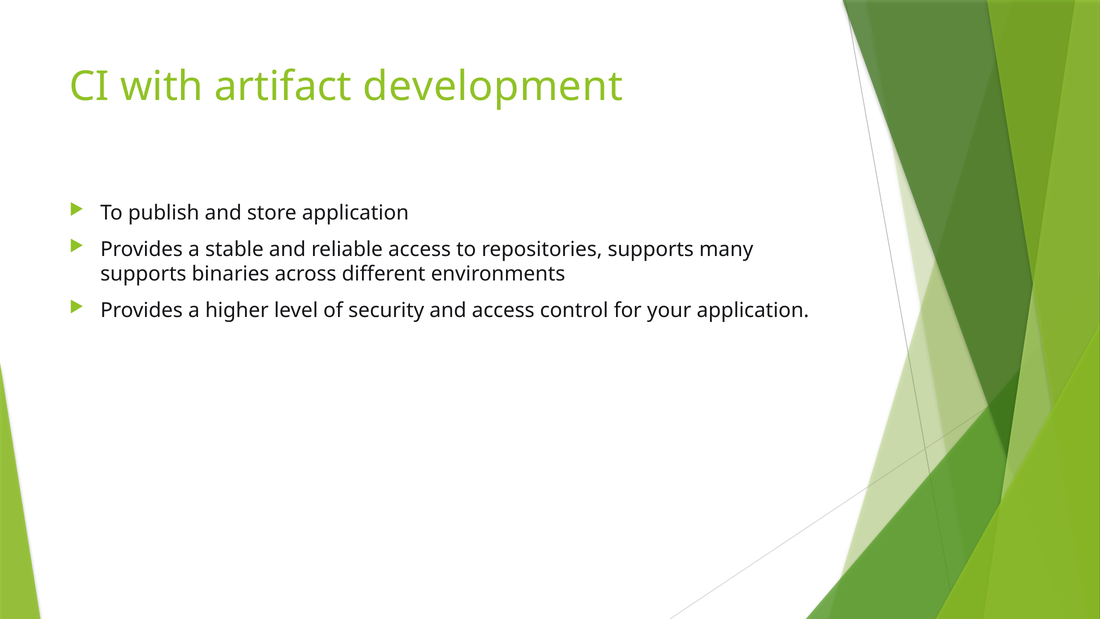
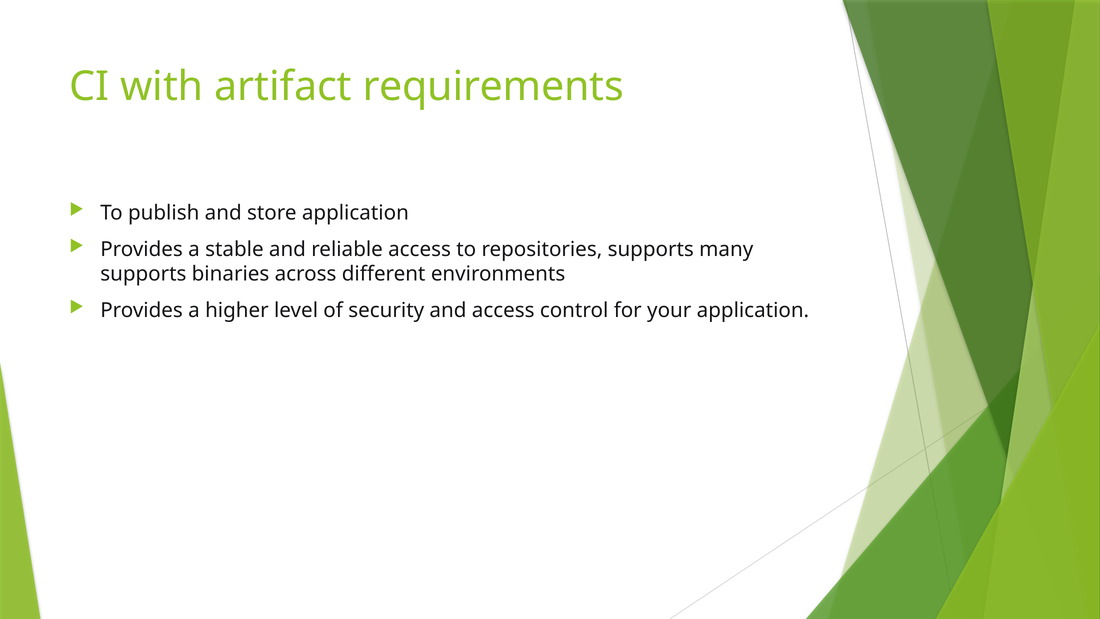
development: development -> requirements
